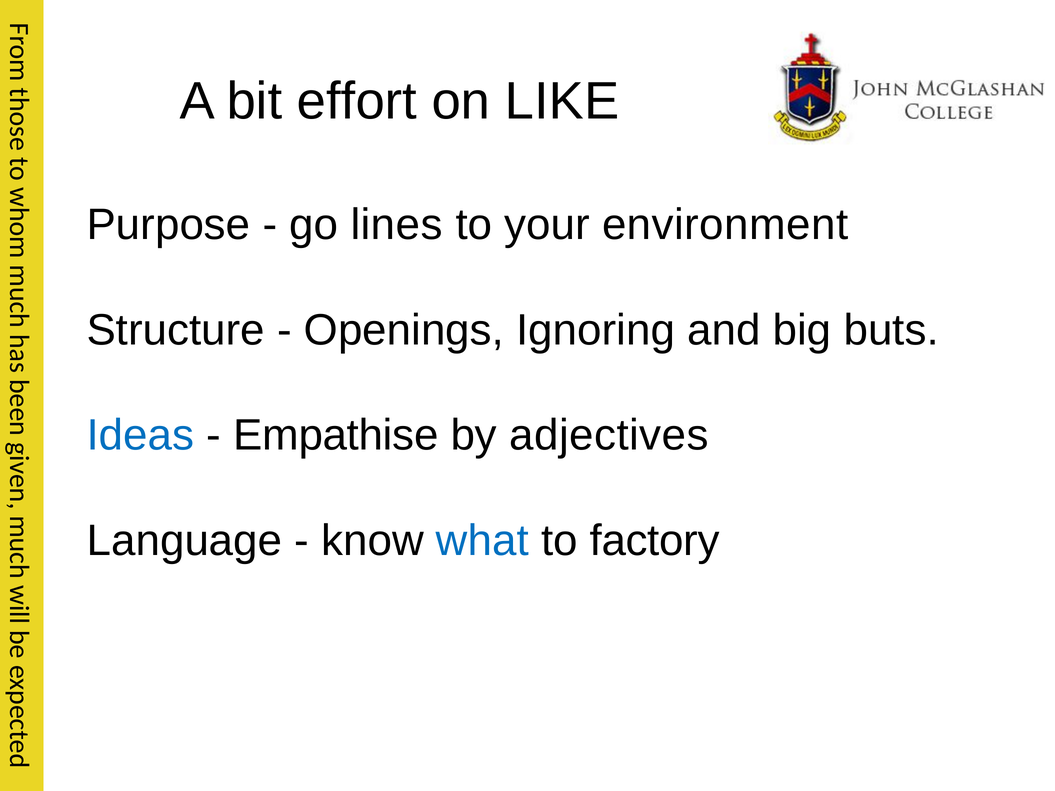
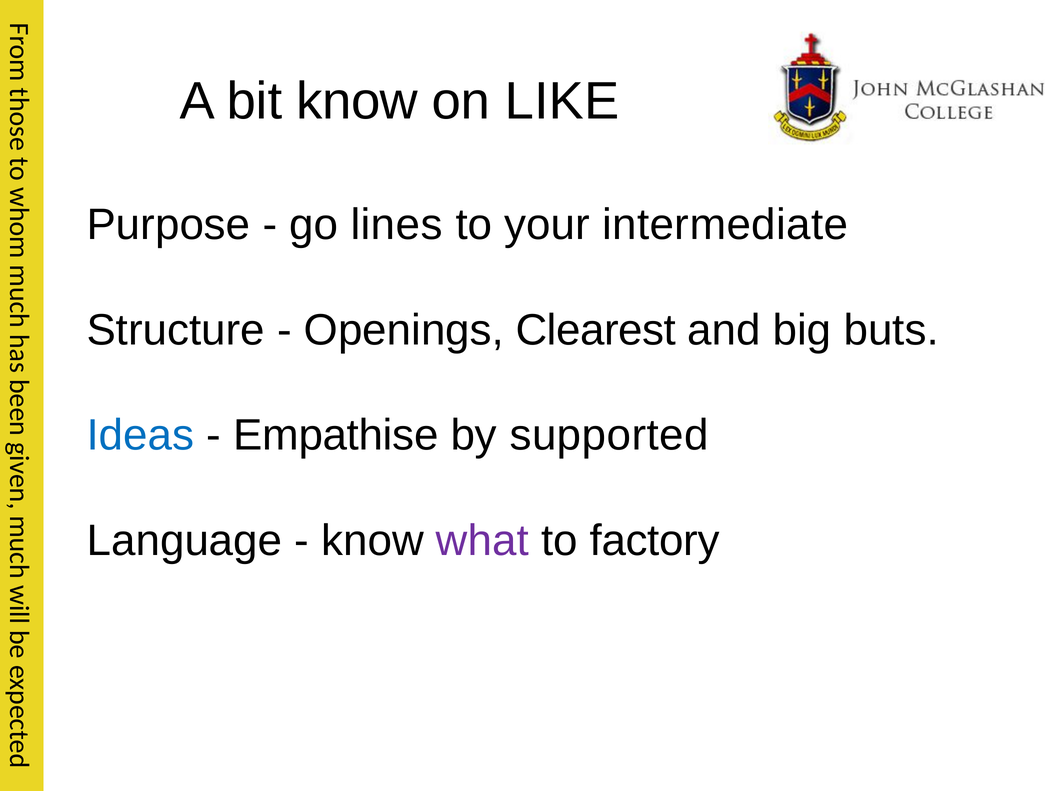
bit effort: effort -> know
environment: environment -> intermediate
Ignoring: Ignoring -> Clearest
adjectives: adjectives -> supported
what colour: blue -> purple
